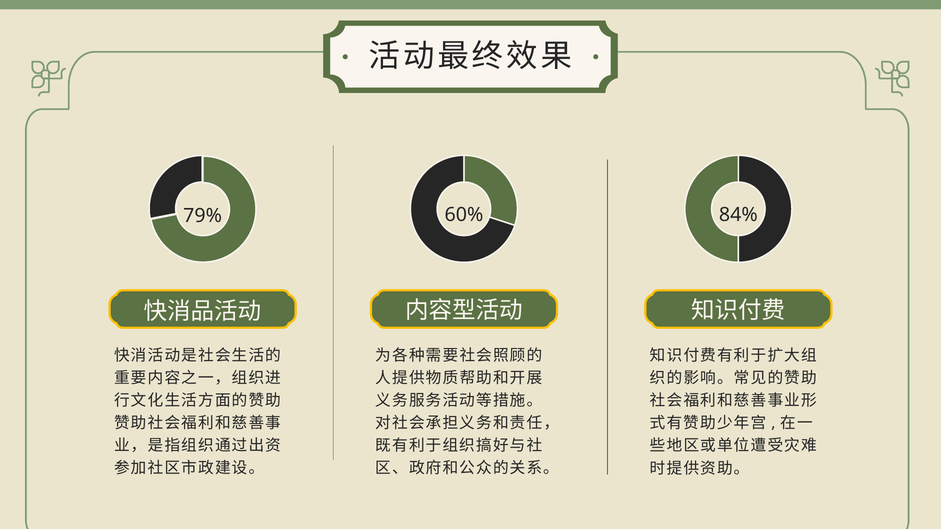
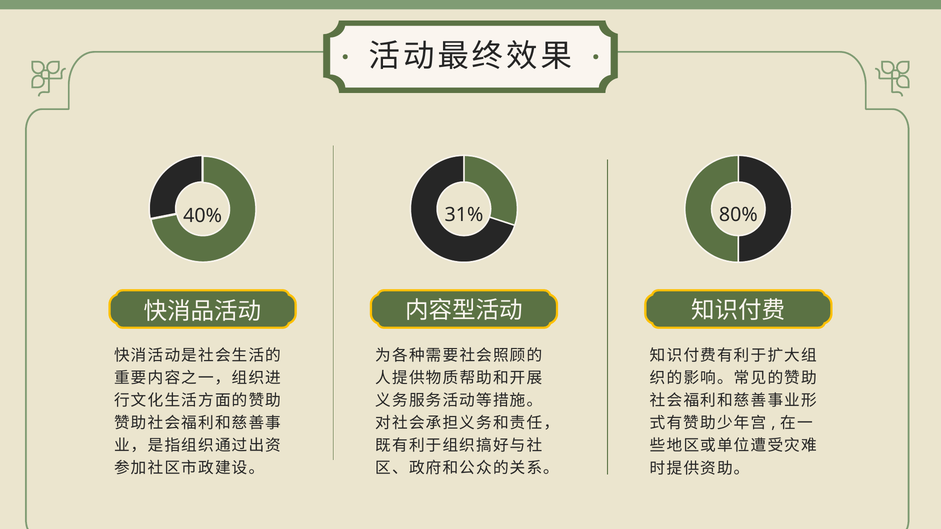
60%: 60% -> 31%
84%: 84% -> 80%
79%: 79% -> 40%
